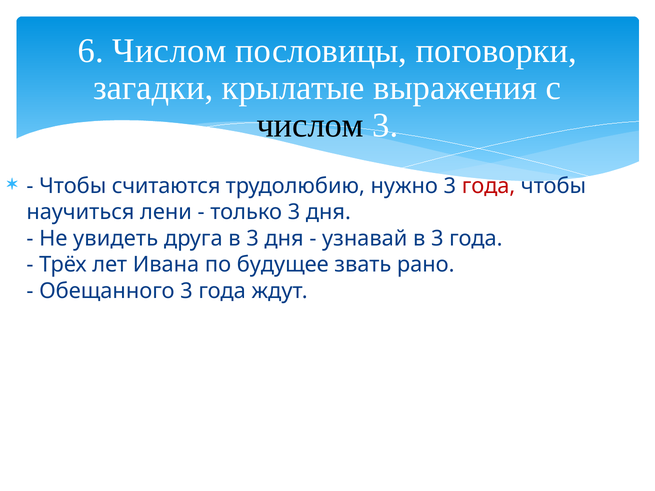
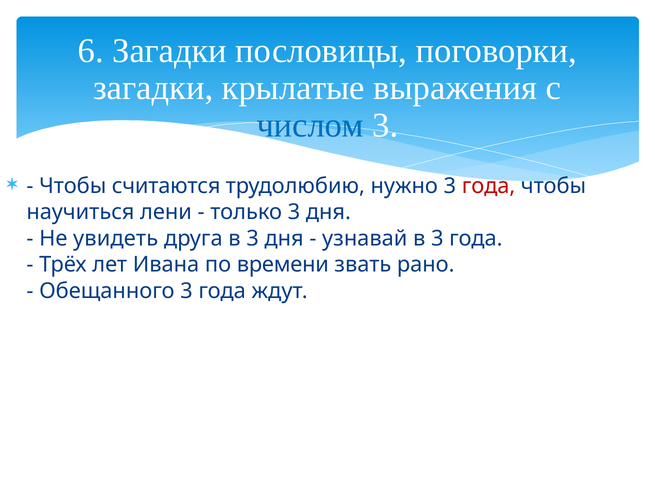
6 Числом: Числом -> Загадки
числом at (310, 125) colour: black -> blue
будущее: будущее -> времени
